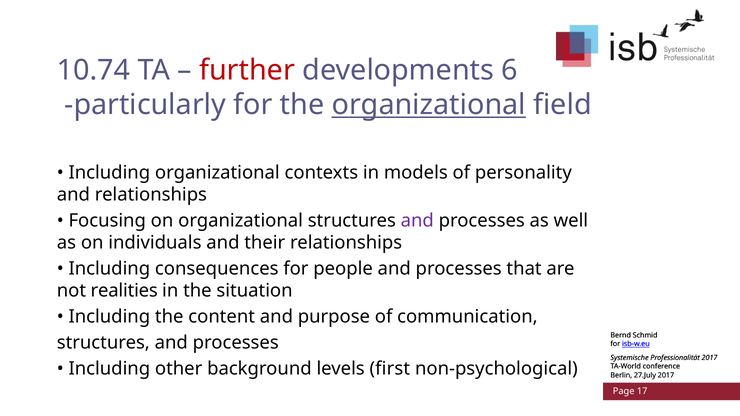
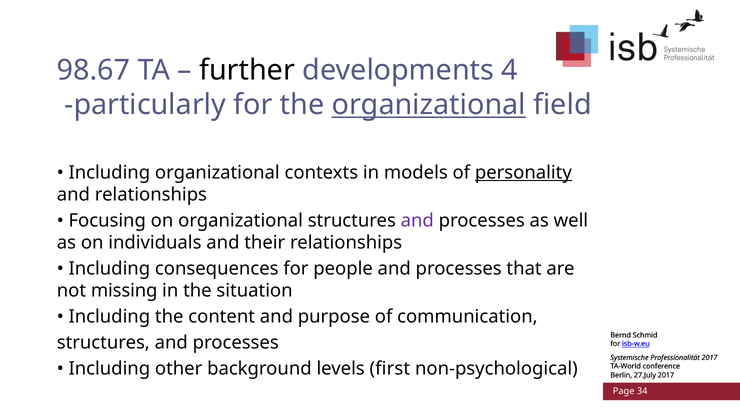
10.74: 10.74 -> 98.67
further colour: red -> black
6: 6 -> 4
personality underline: none -> present
realities: realities -> missing
17: 17 -> 34
